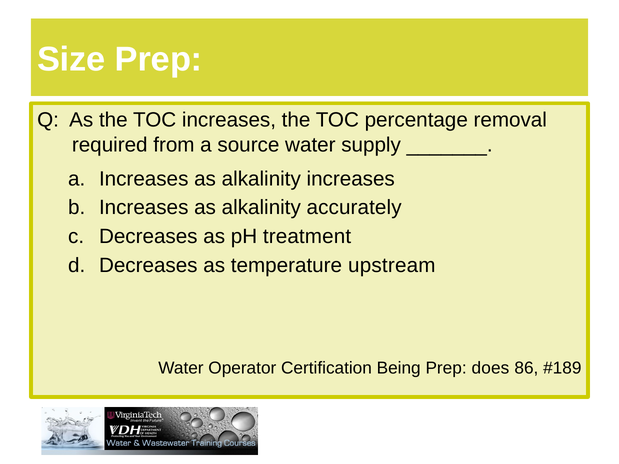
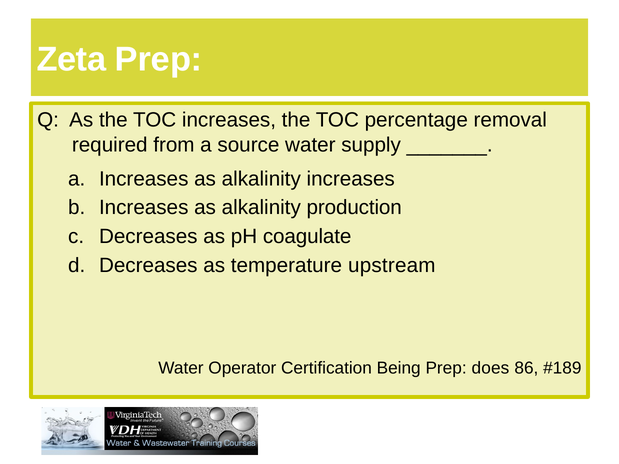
Size: Size -> Zeta
accurately: accurately -> production
treatment: treatment -> coagulate
